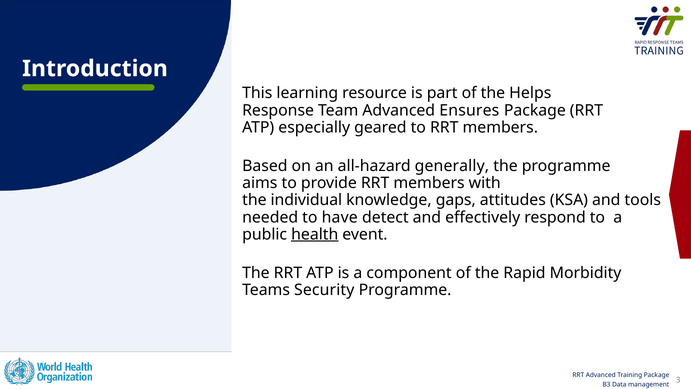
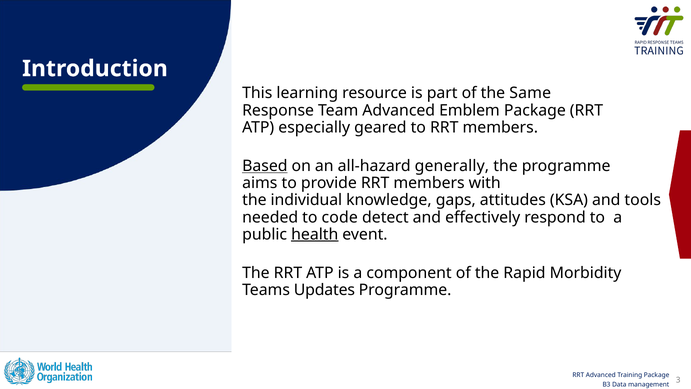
Helps: Helps -> Same
Ensures: Ensures -> Emblem
Based underline: none -> present
have: have -> code
Security: Security -> Updates
